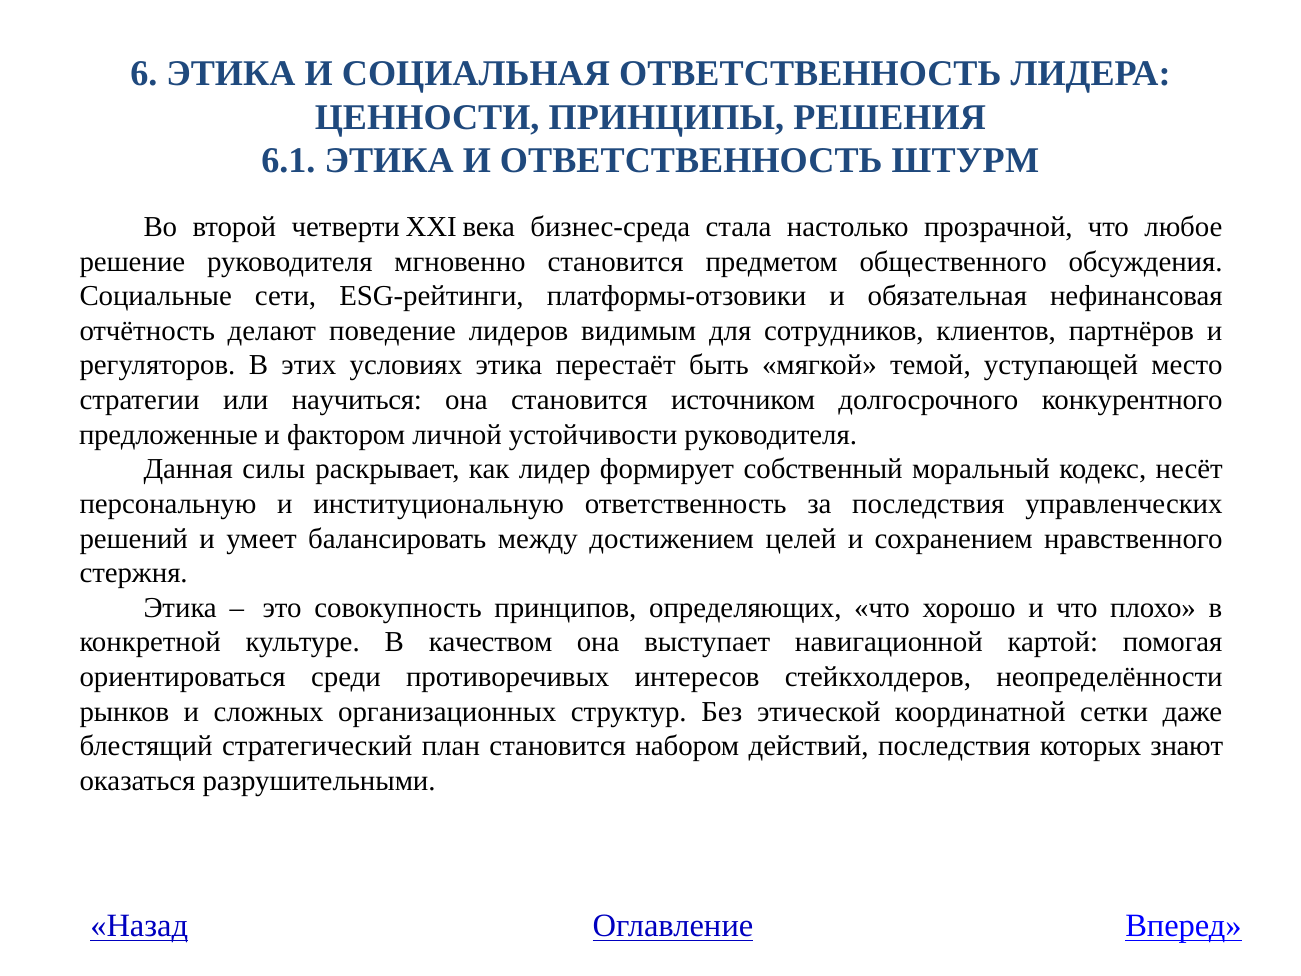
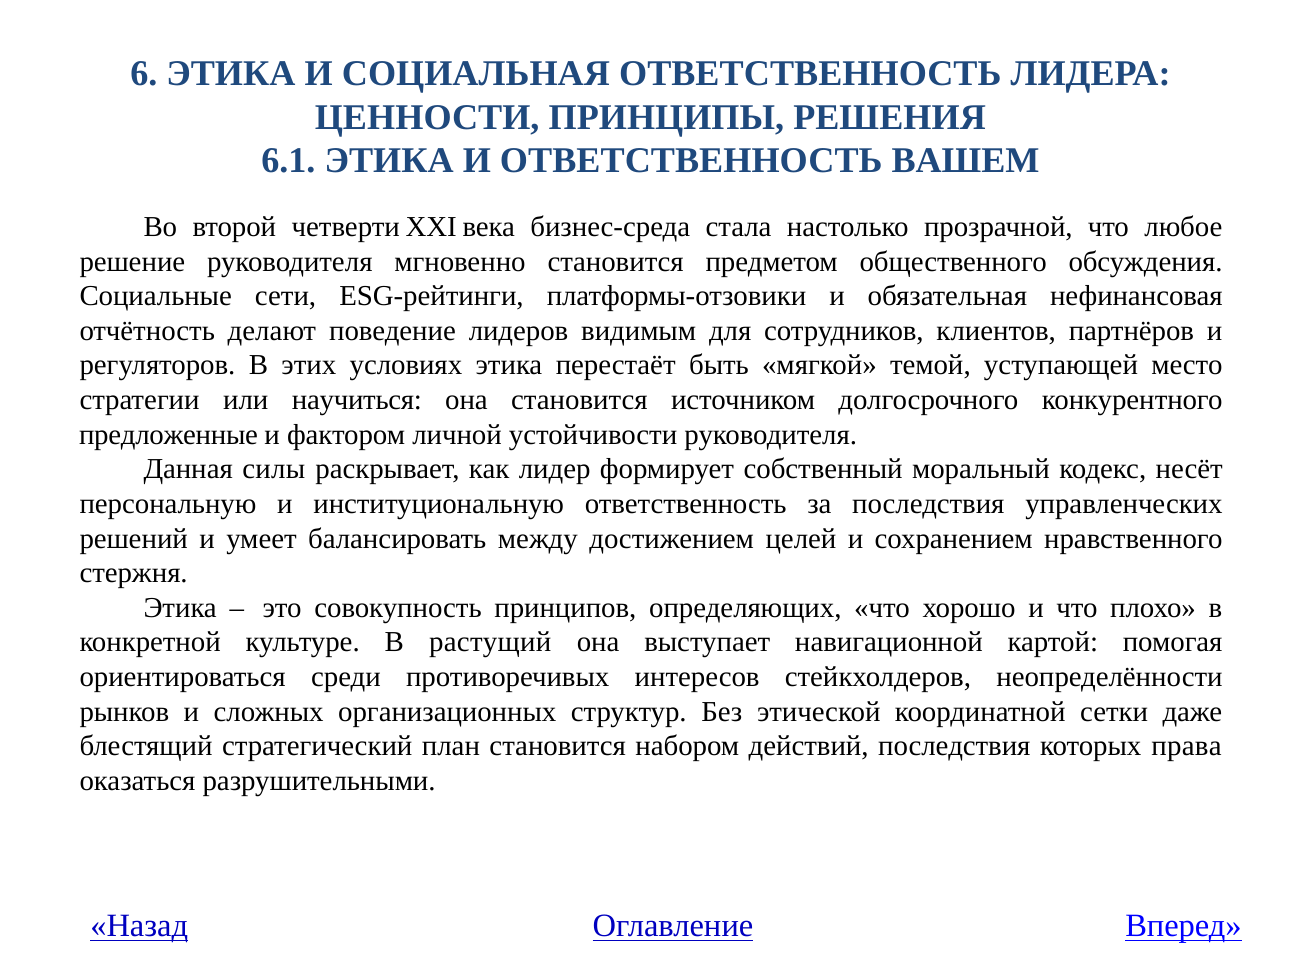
ШТУРМ: ШТУРМ -> ВАШЕМ
качеством: качеством -> растущий
знают: знают -> права
